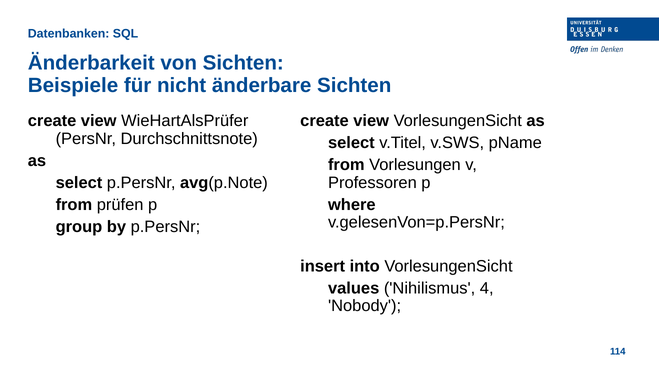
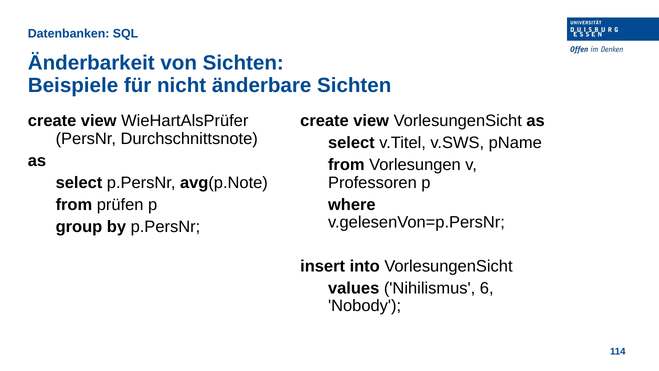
4: 4 -> 6
